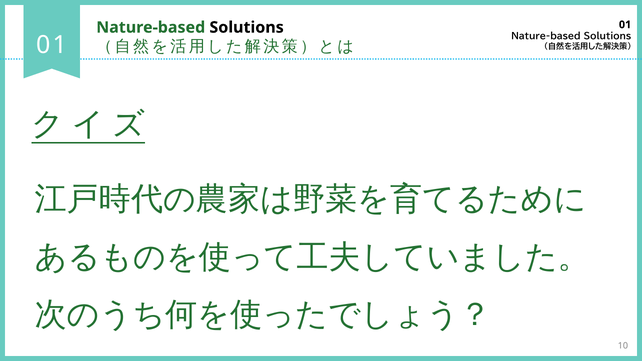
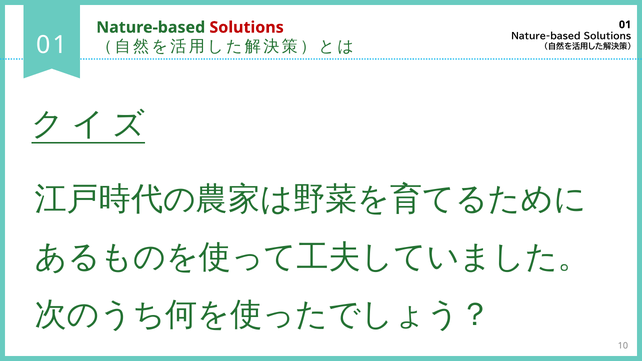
Solutions at (247, 27) colour: black -> red
